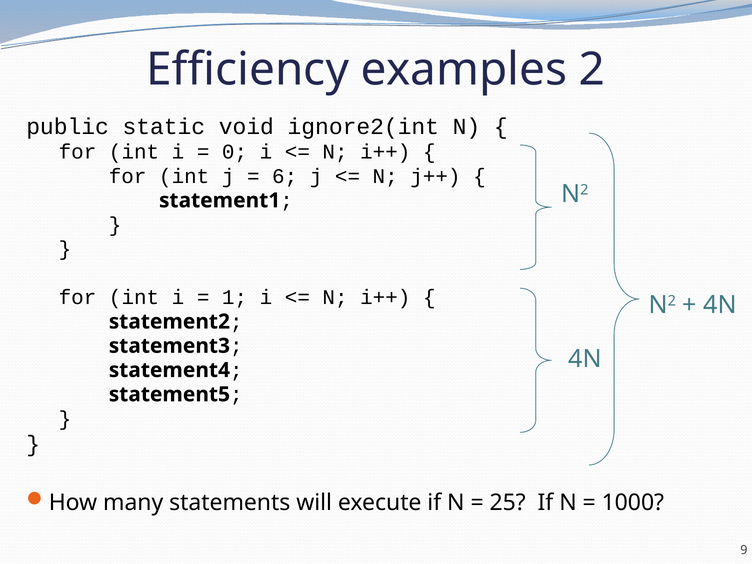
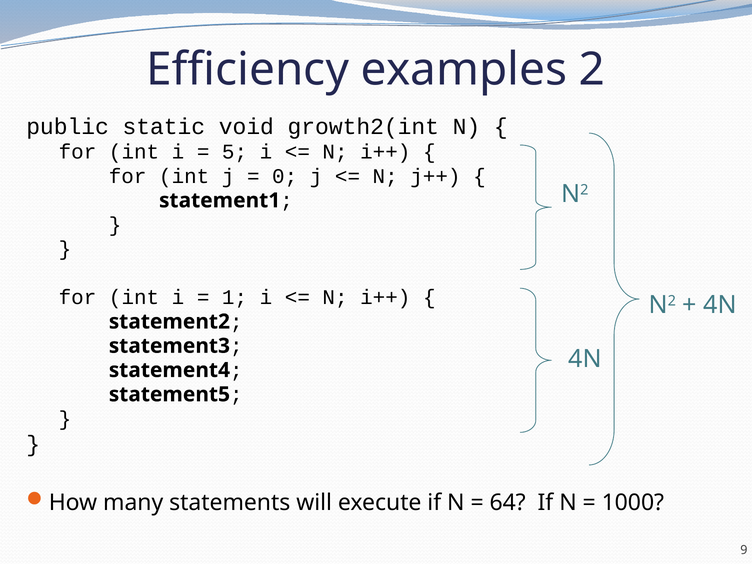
ignore2(int: ignore2(int -> growth2(int
0: 0 -> 5
6: 6 -> 0
25: 25 -> 64
